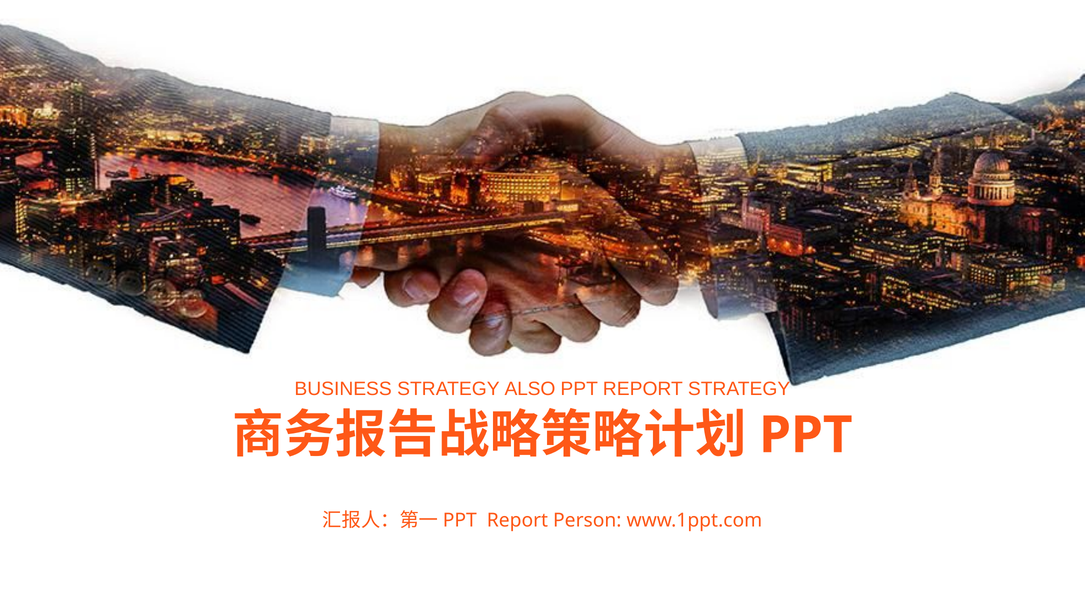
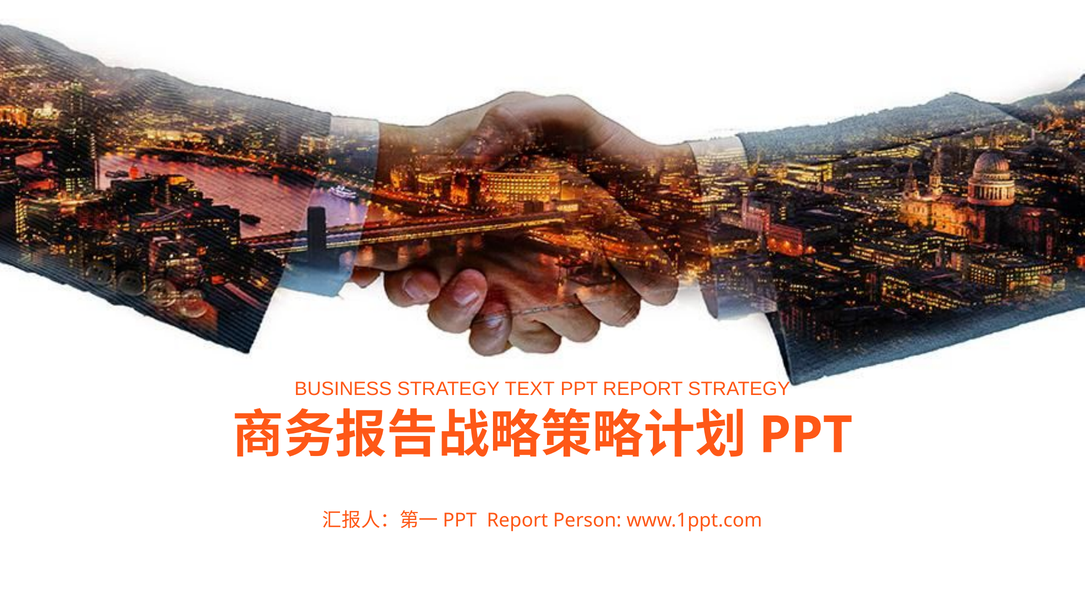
ALSO: ALSO -> TEXT
